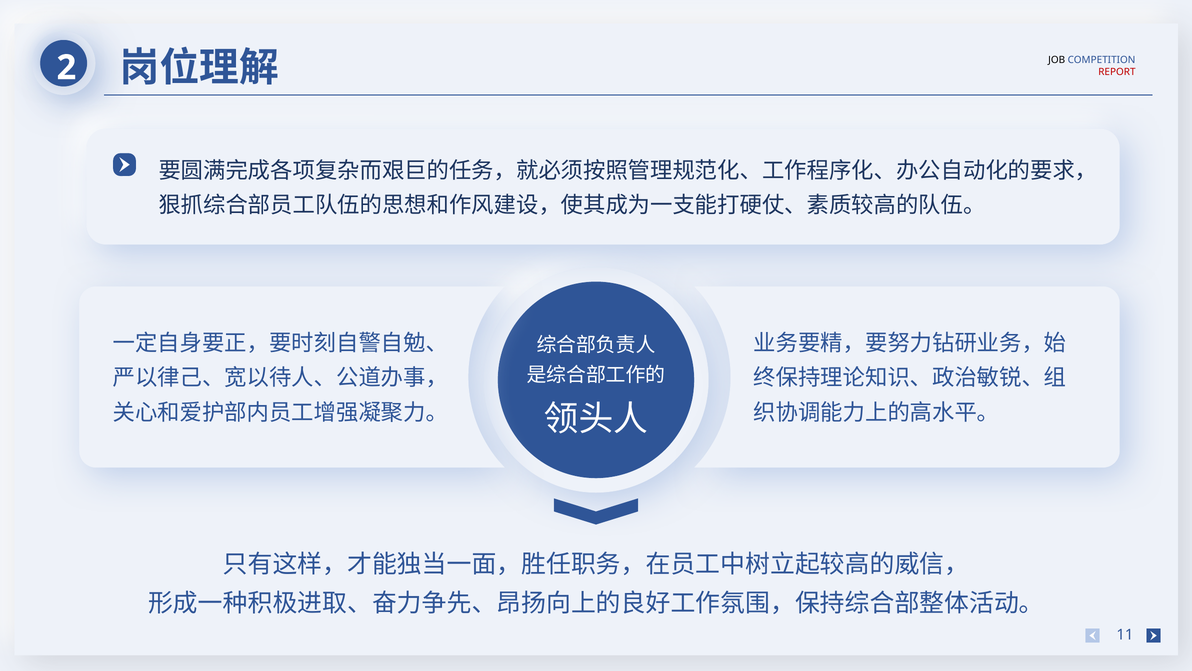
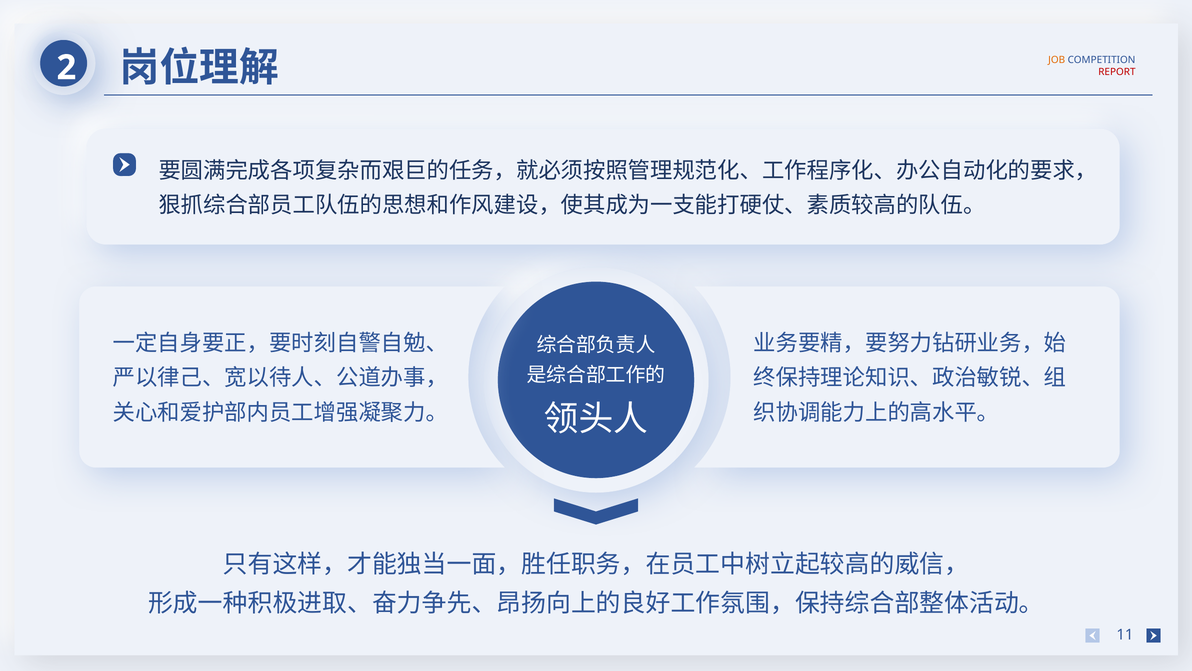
JOB colour: black -> orange
